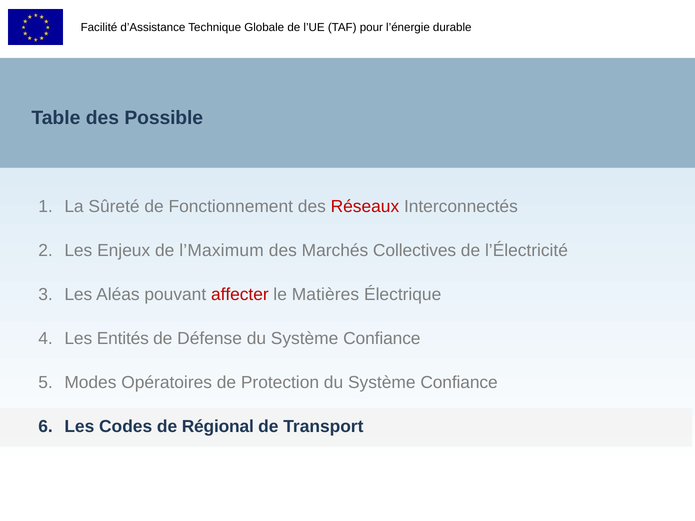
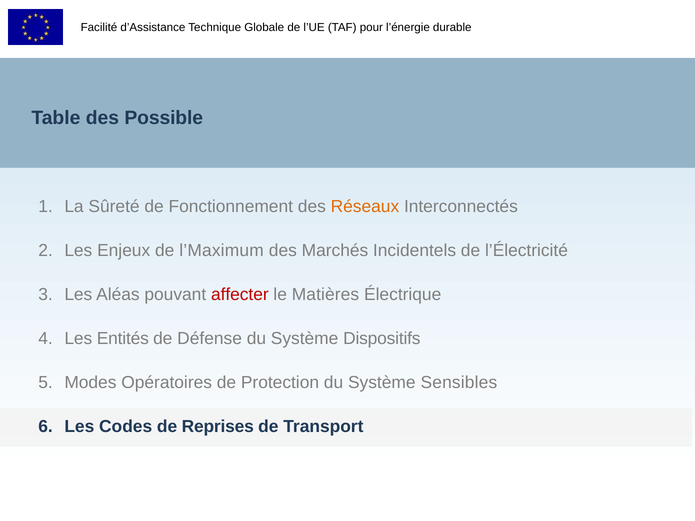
Réseaux colour: red -> orange
Collectives: Collectives -> Incidentels
Défense du Système Confiance: Confiance -> Dispositifs
Protection du Système Confiance: Confiance -> Sensibles
Régional: Régional -> Reprises
